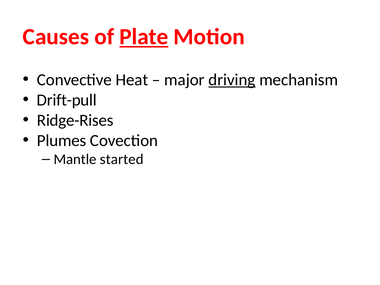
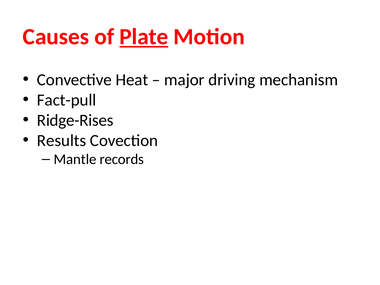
driving underline: present -> none
Drift-pull: Drift-pull -> Fact-pull
Plumes: Plumes -> Results
started: started -> records
